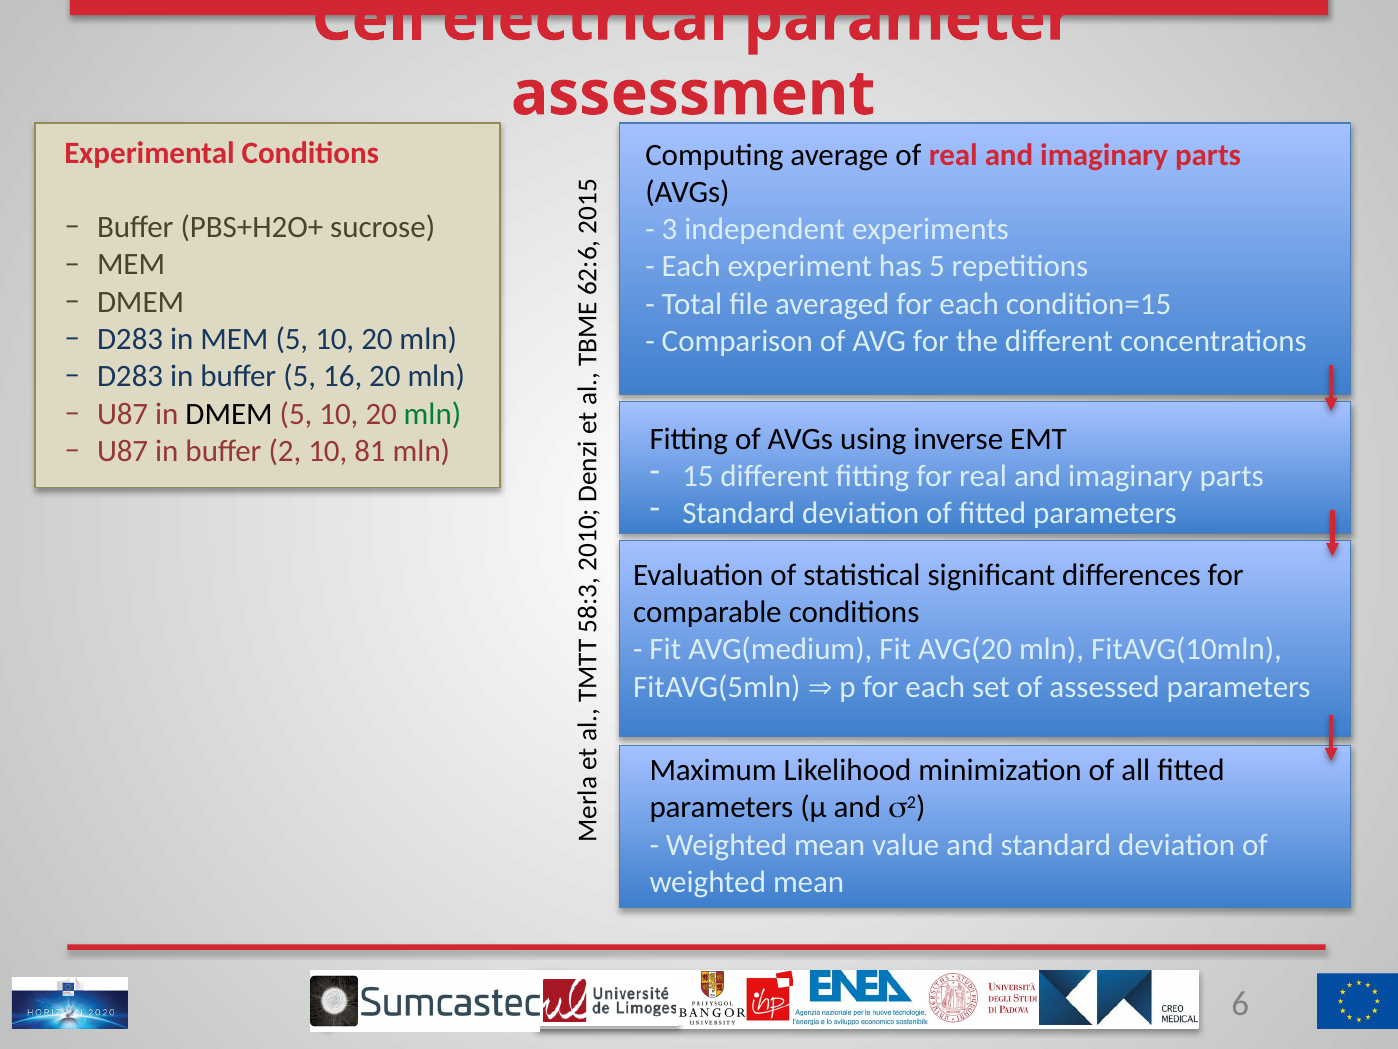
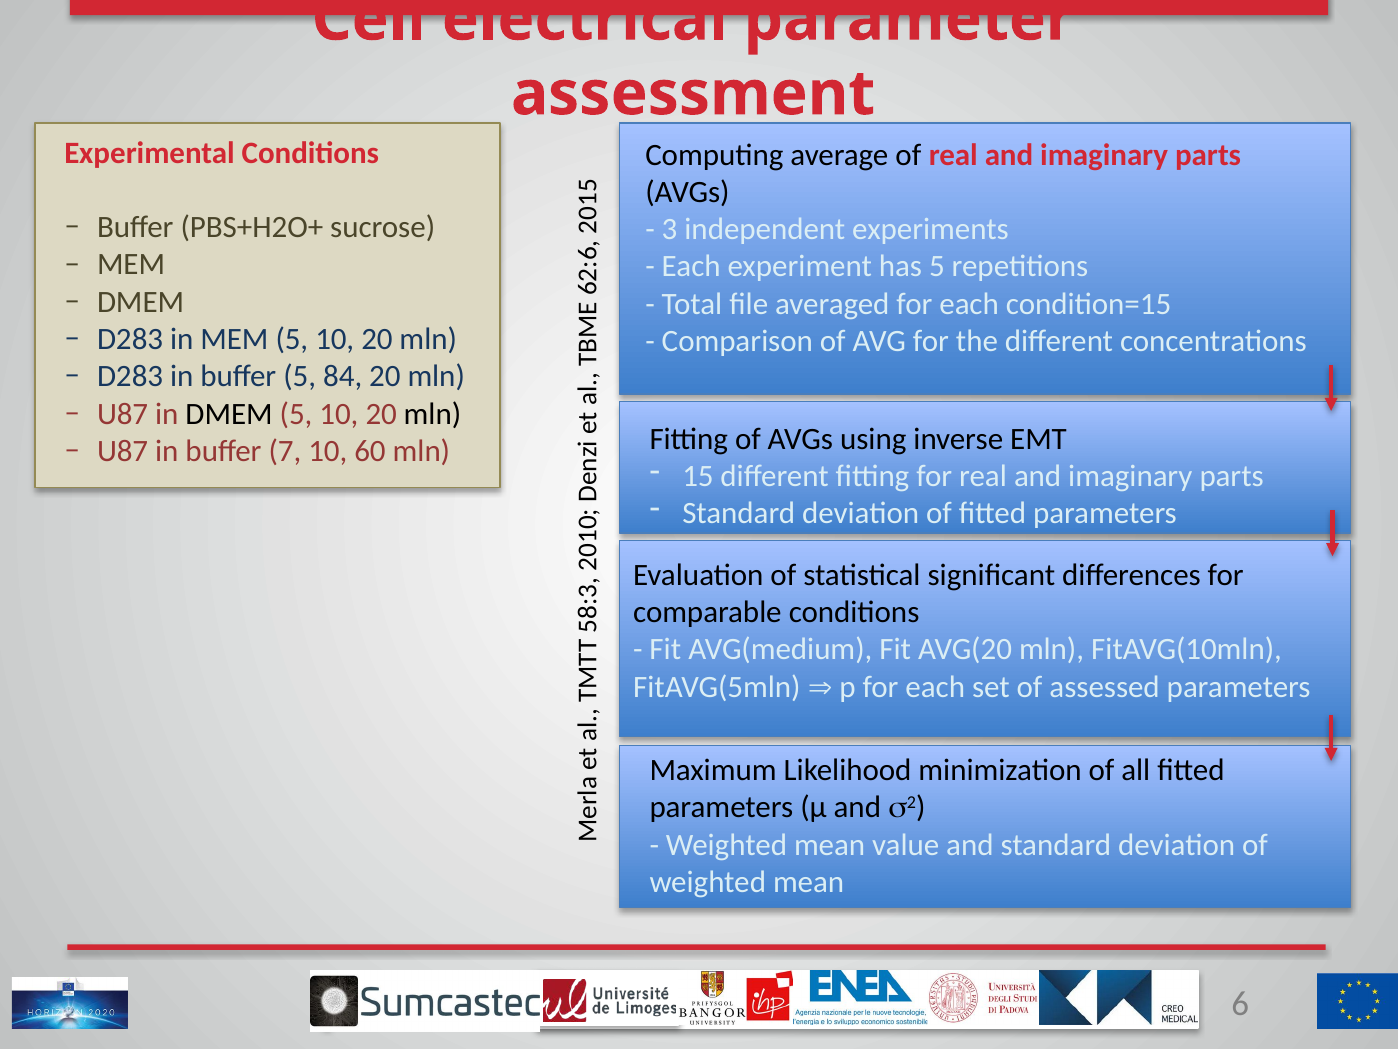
16: 16 -> 84
mln at (432, 414) colour: green -> black
buffer 2: 2 -> 7
81: 81 -> 60
